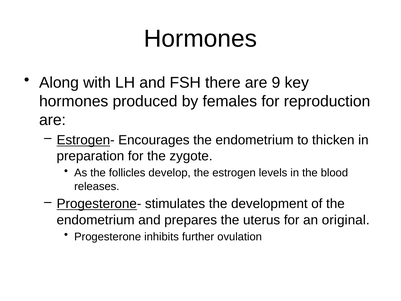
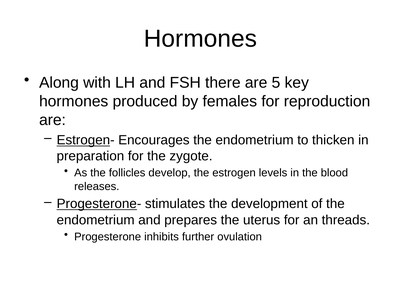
9: 9 -> 5
original: original -> threads
